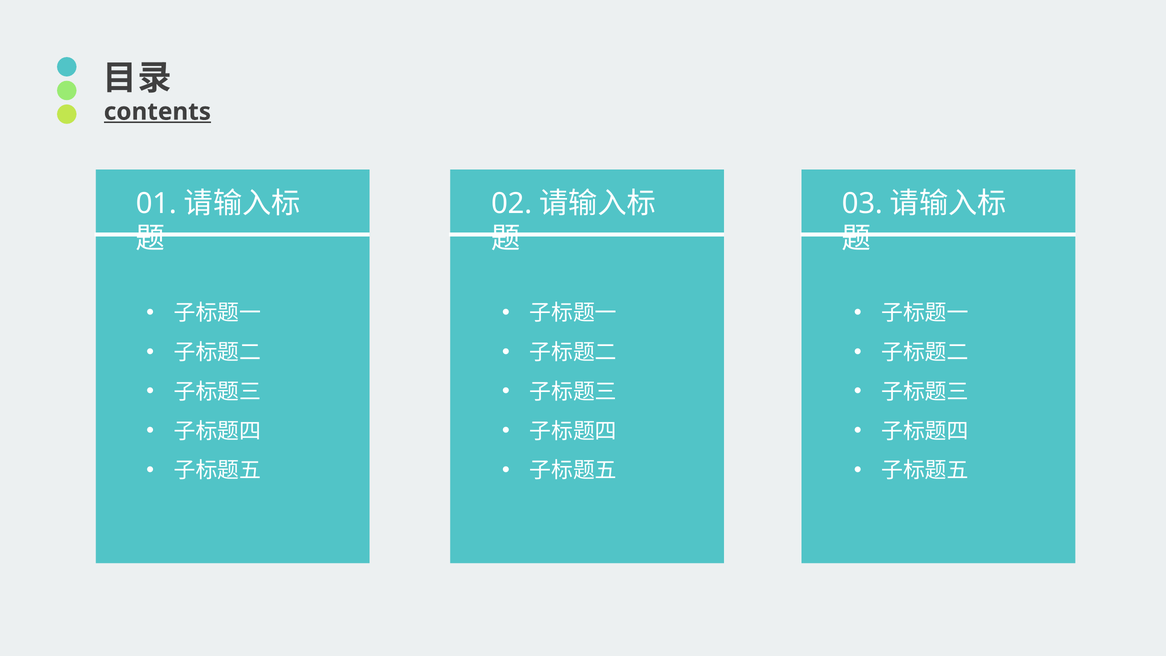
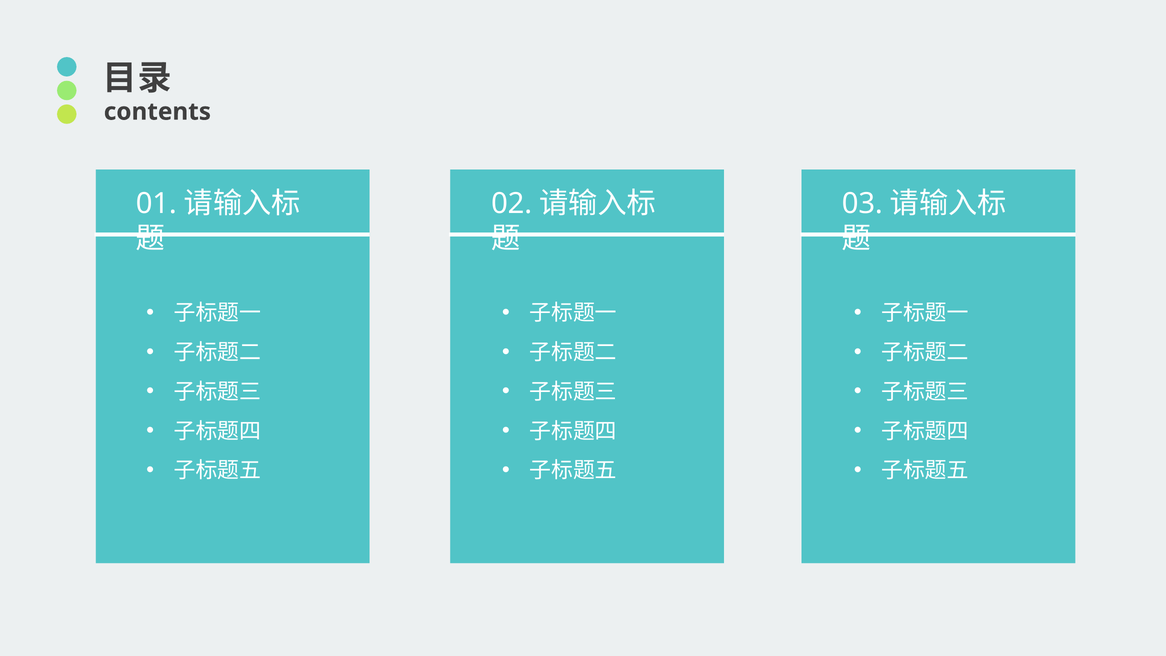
contents underline: present -> none
